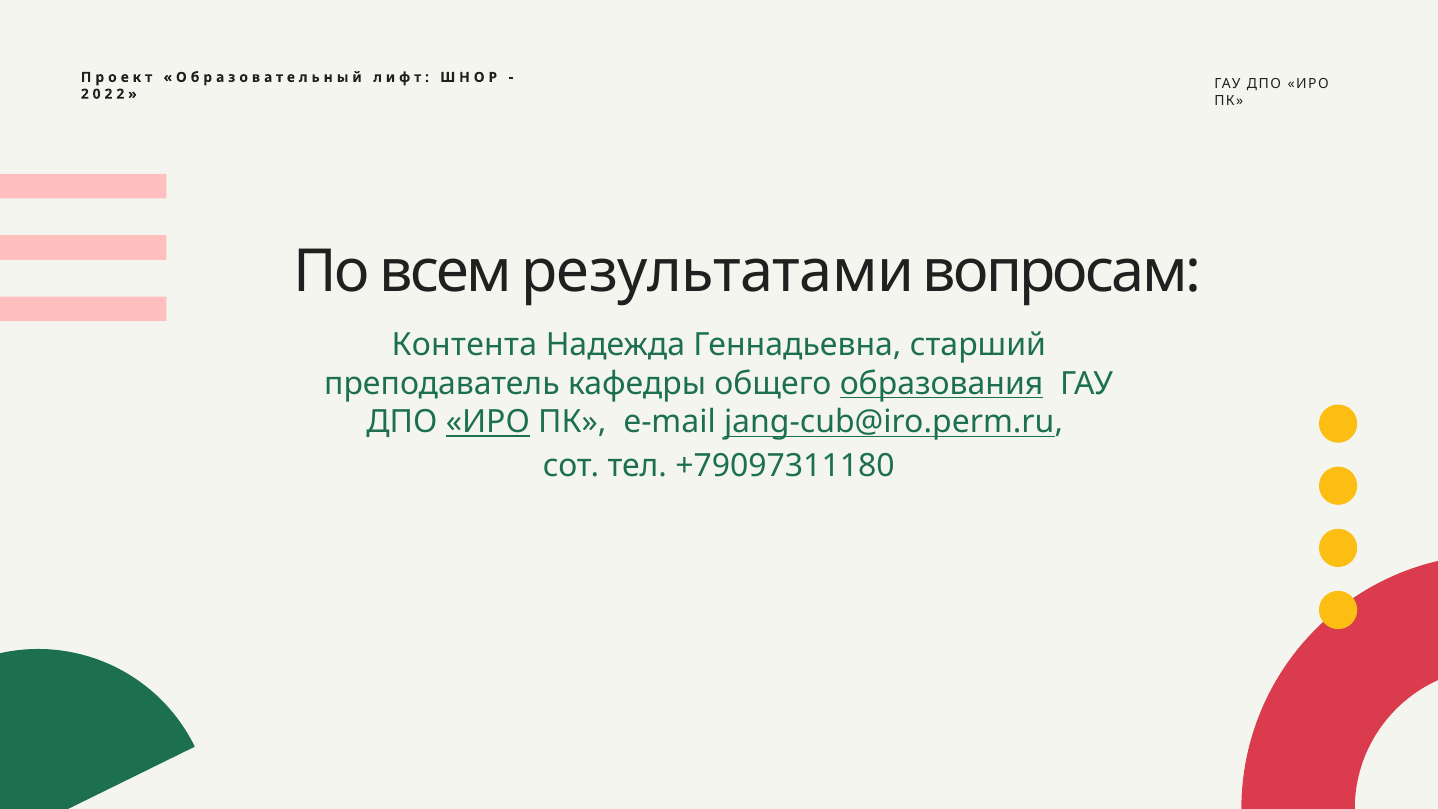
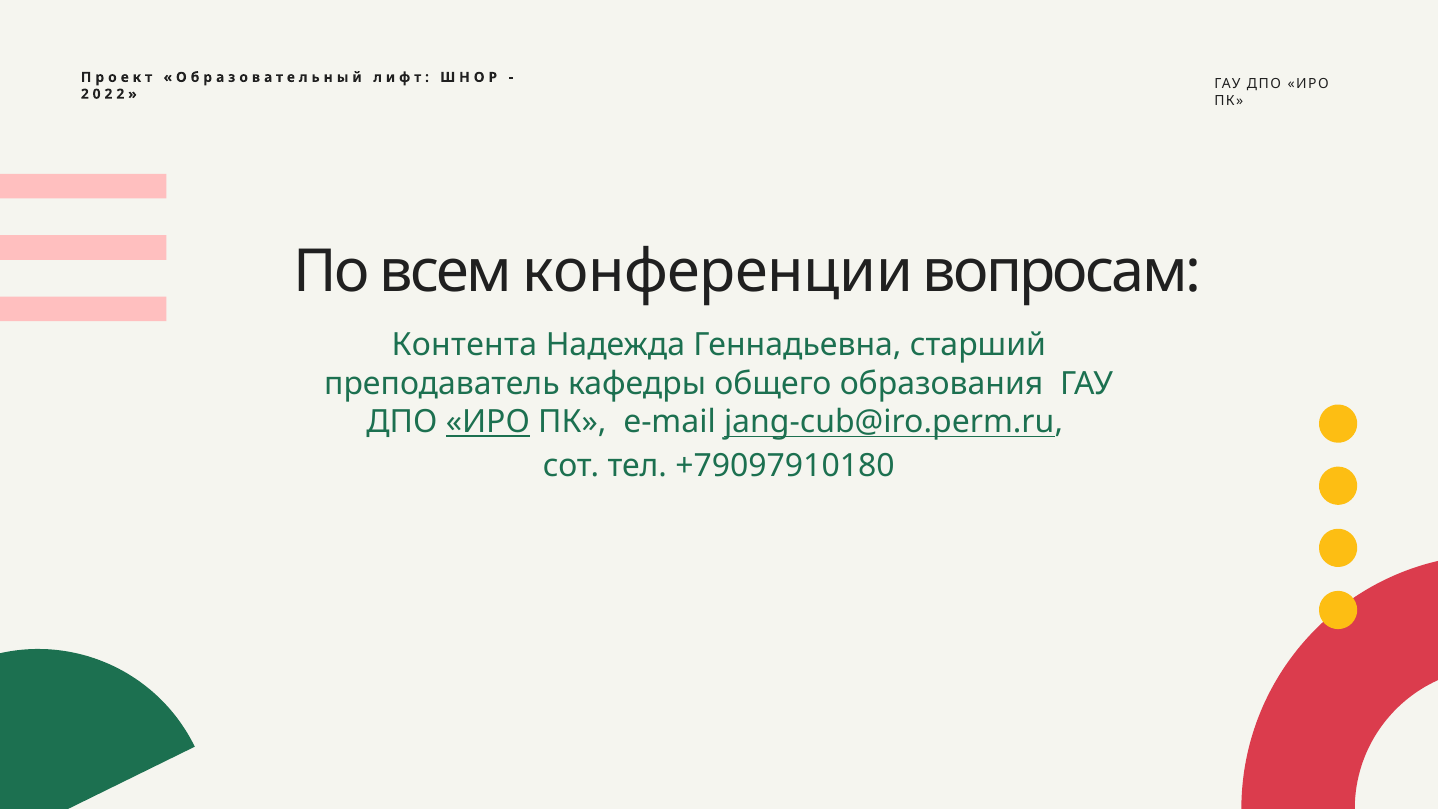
результатами: результатами -> конференции
образования underline: present -> none
+79097311180: +79097311180 -> +79097910180
